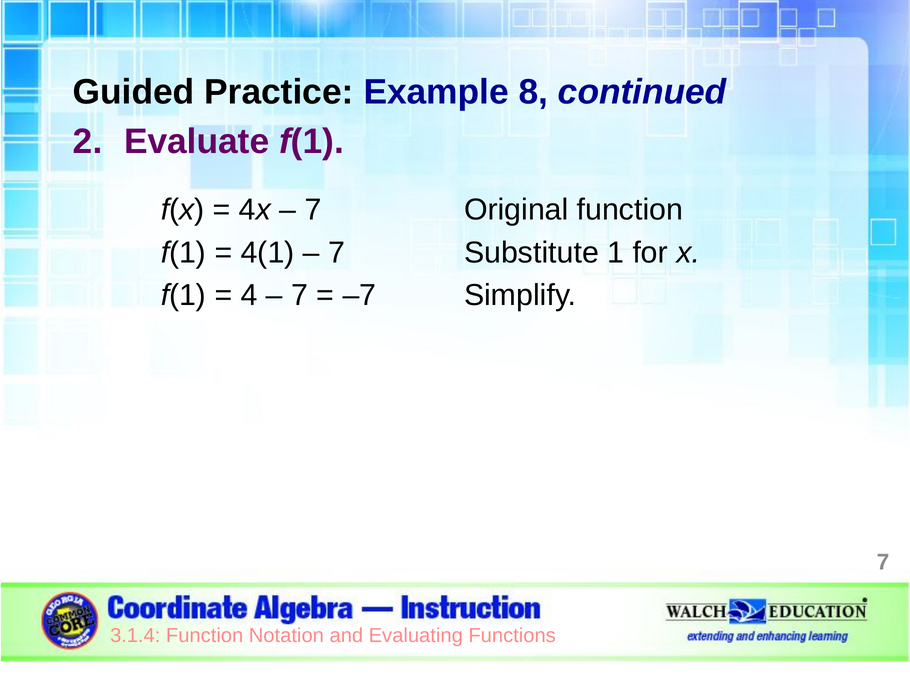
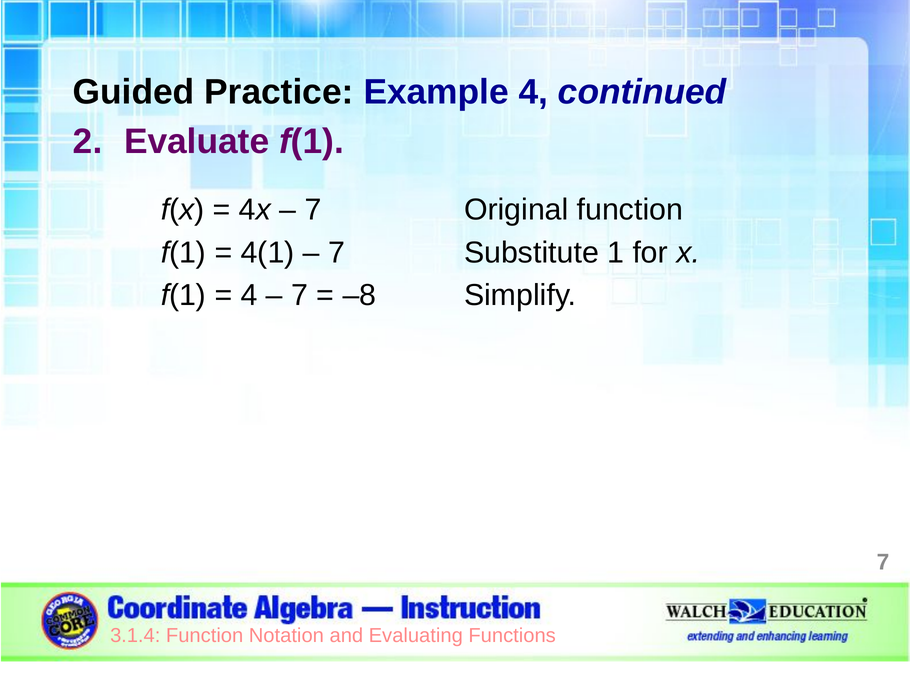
Example 8: 8 -> 4
–7: –7 -> –8
